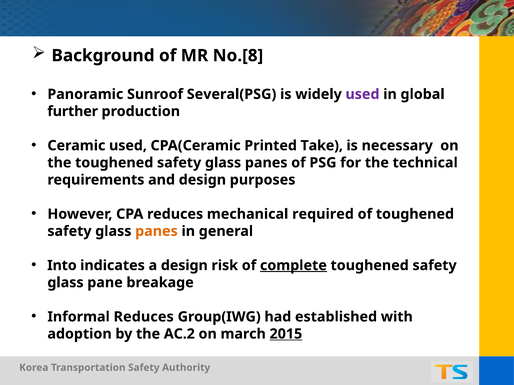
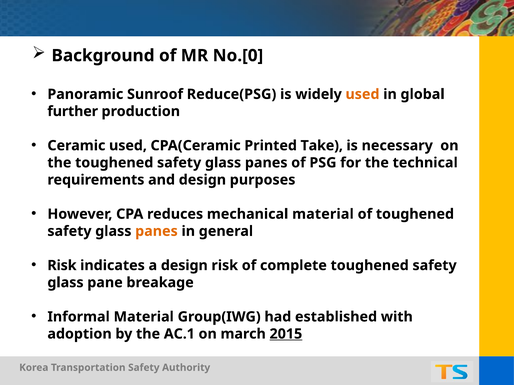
No.[8: No.[8 -> No.[0
Several(PSG: Several(PSG -> Reduce(PSG
used at (362, 94) colour: purple -> orange
mechanical required: required -> material
Into at (62, 266): Into -> Risk
complete underline: present -> none
Informal Reduces: Reduces -> Material
AC.2: AC.2 -> AC.1
